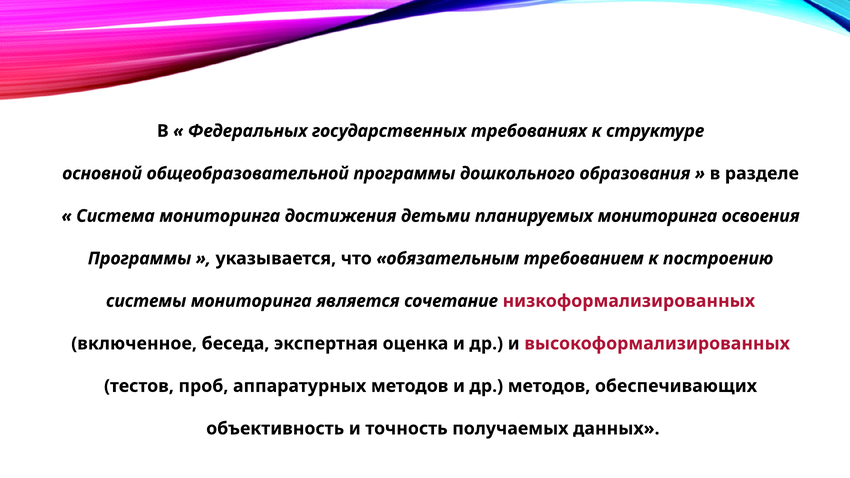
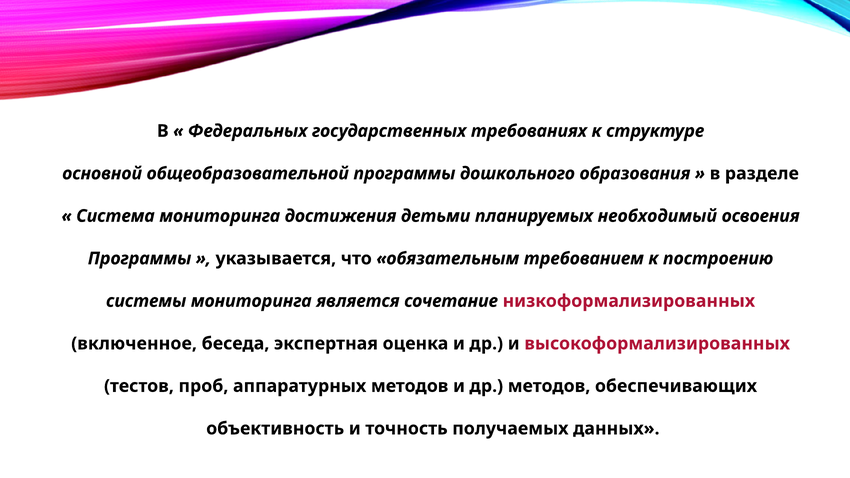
планируемых мониторинга: мониторинга -> необходимый
